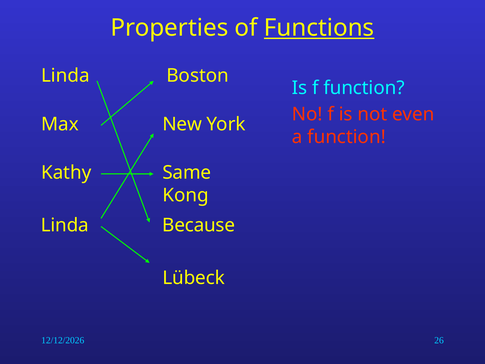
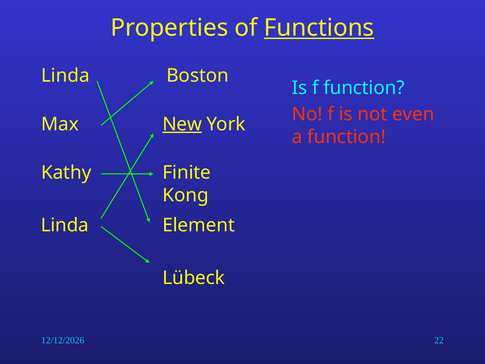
New underline: none -> present
Same: Same -> Finite
Because: Because -> Element
26: 26 -> 22
